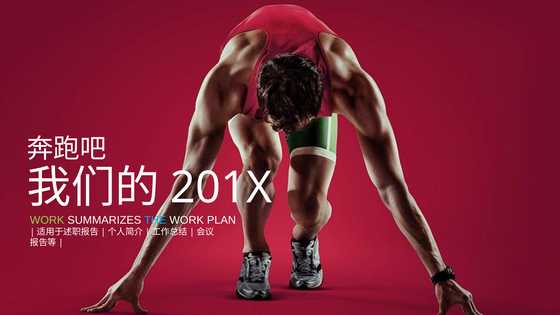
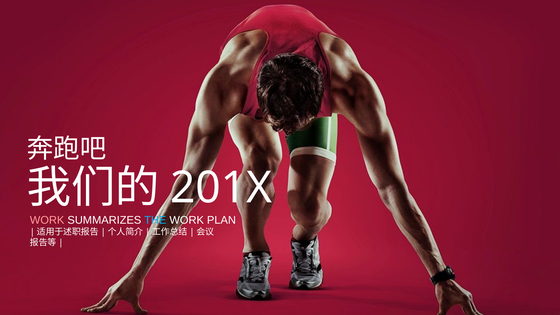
WORK at (47, 220) colour: light green -> pink
